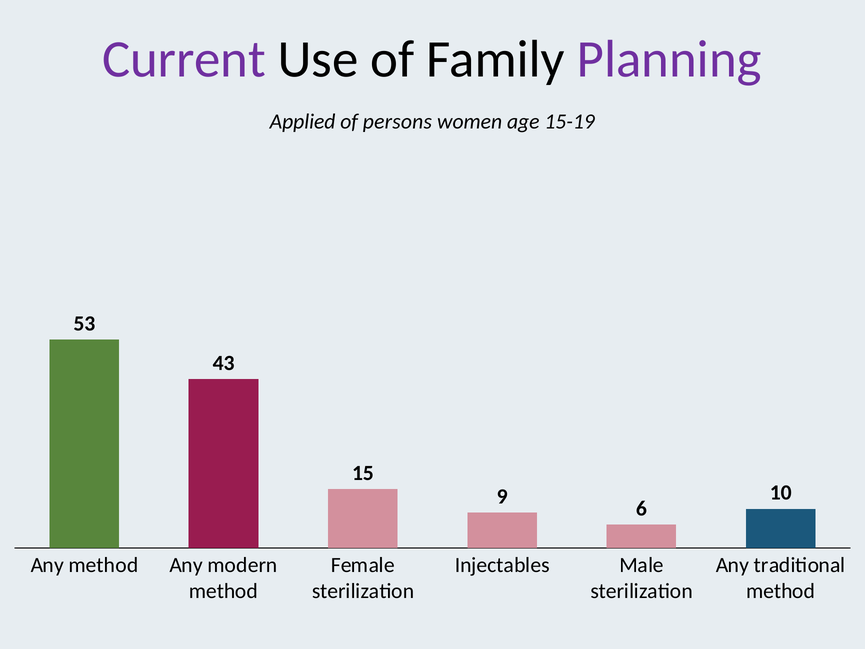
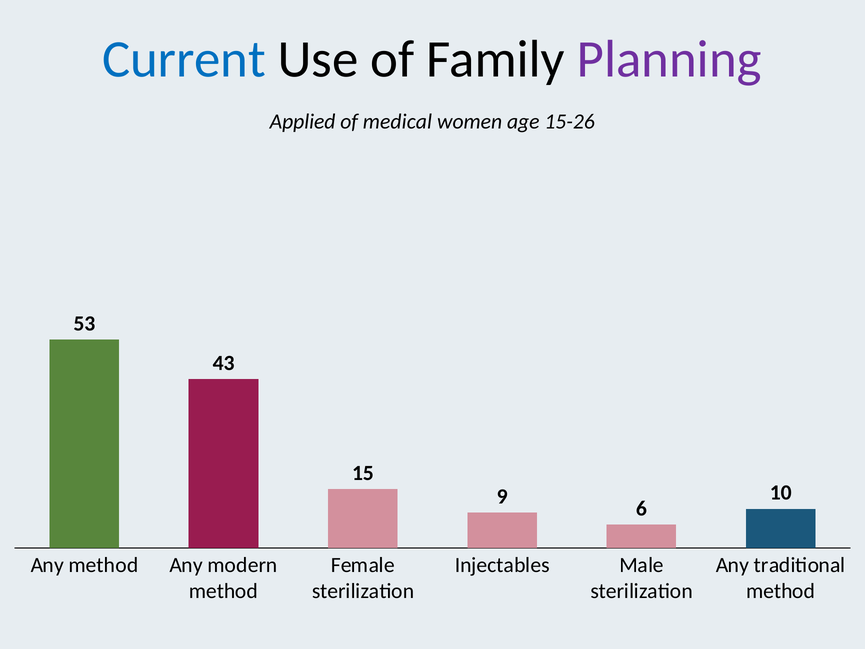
Current colour: purple -> blue
persons: persons -> medical
15-19: 15-19 -> 15-26
